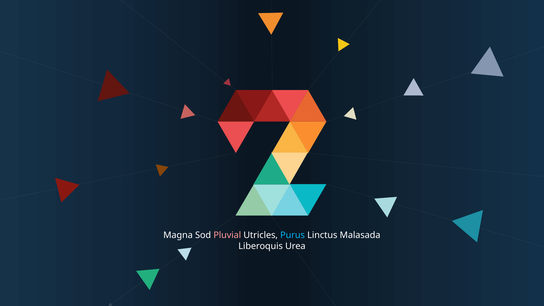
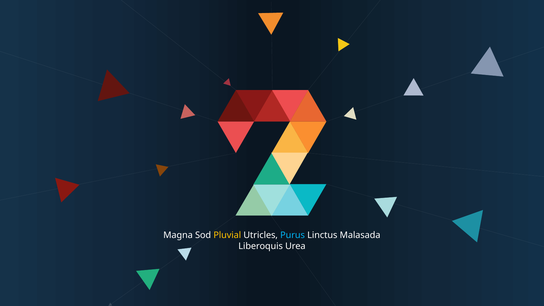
Pluvial colour: pink -> yellow
